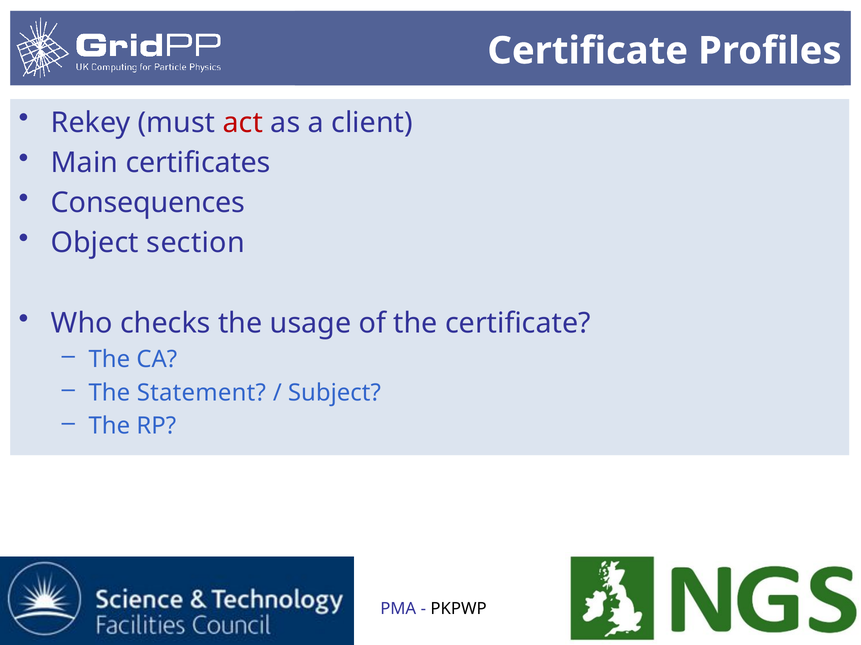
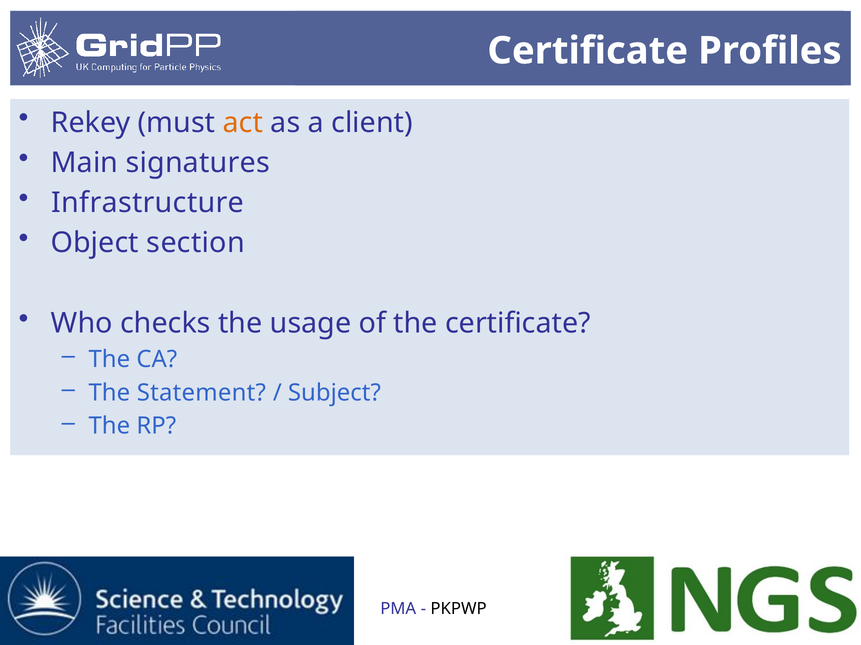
act colour: red -> orange
certificates: certificates -> signatures
Consequences: Consequences -> Infrastructure
